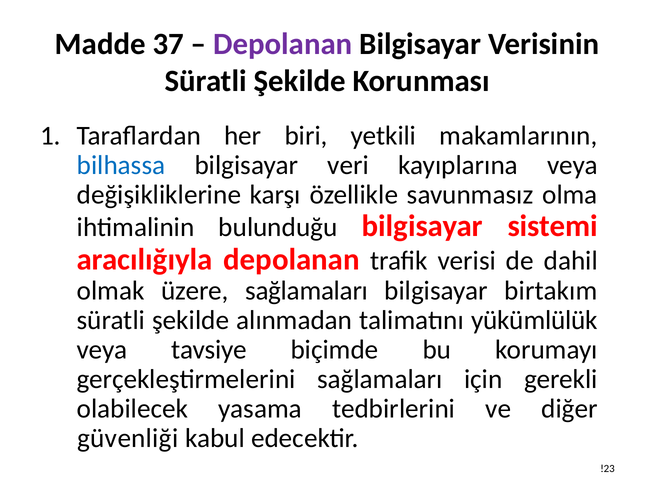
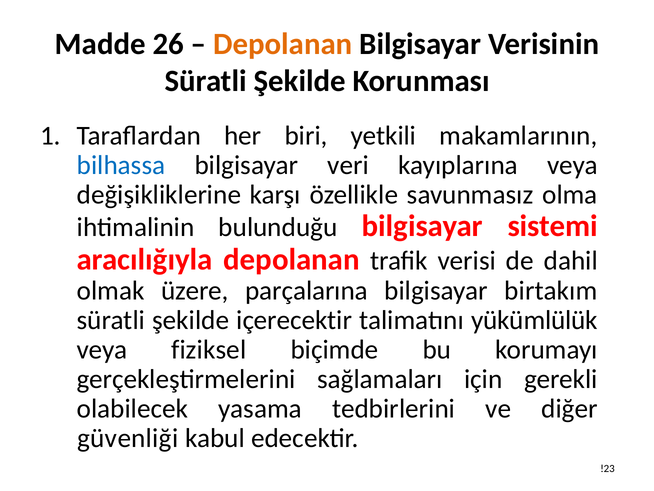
37: 37 -> 26
Depolanan at (283, 44) colour: purple -> orange
üzere sağlamaları: sağlamaları -> parçalarına
alınmadan: alınmadan -> içerecektir
tavsiye: tavsiye -> fiziksel
